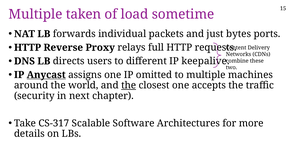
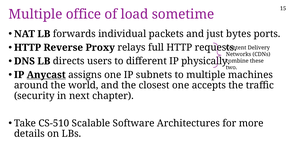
taken: taken -> office
keepalive: keepalive -> physically
omitted: omitted -> subnets
the at (129, 85) underline: present -> none
CS-317: CS-317 -> CS-510
